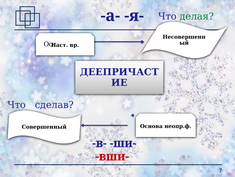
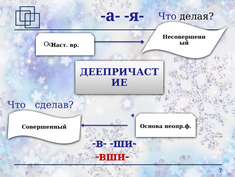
делая colour: green -> black
